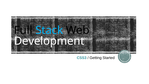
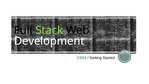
Stack colour: light blue -> light green
